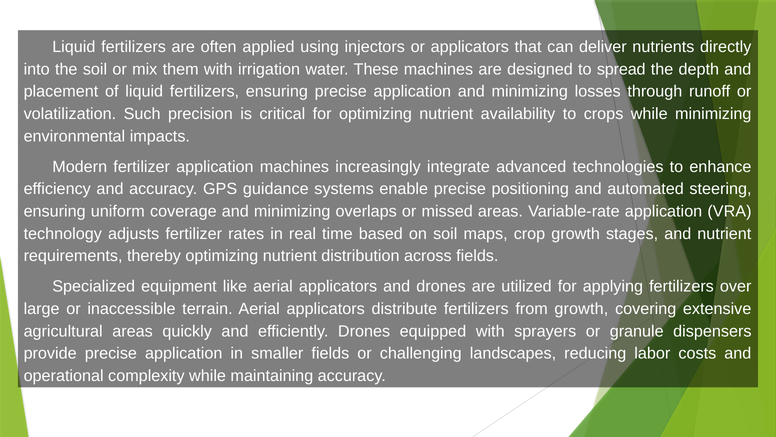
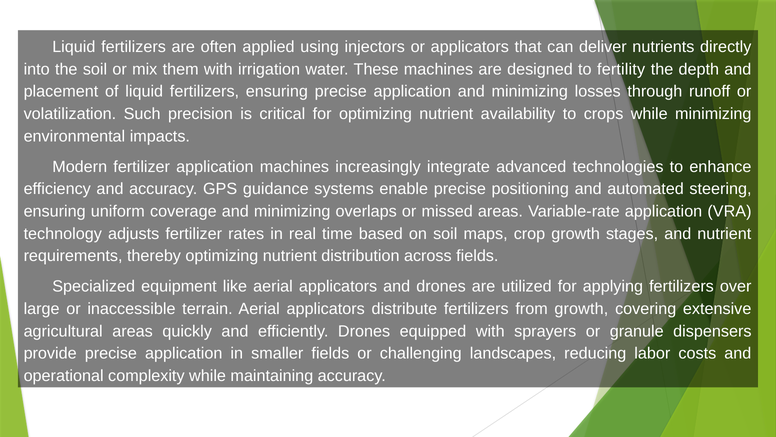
spread: spread -> fertility
